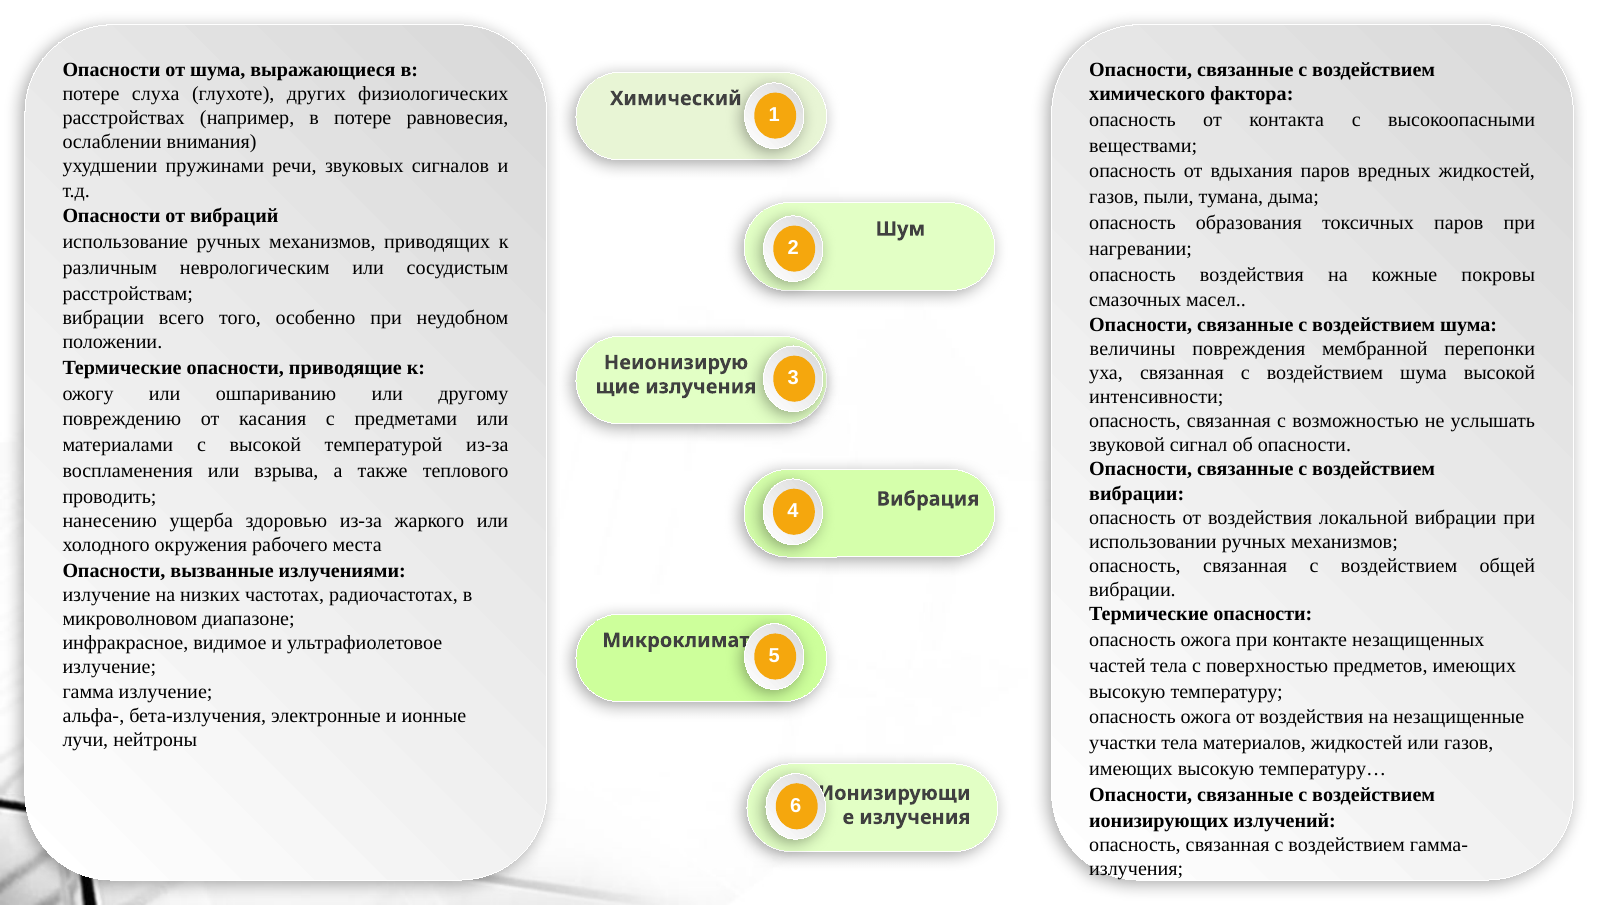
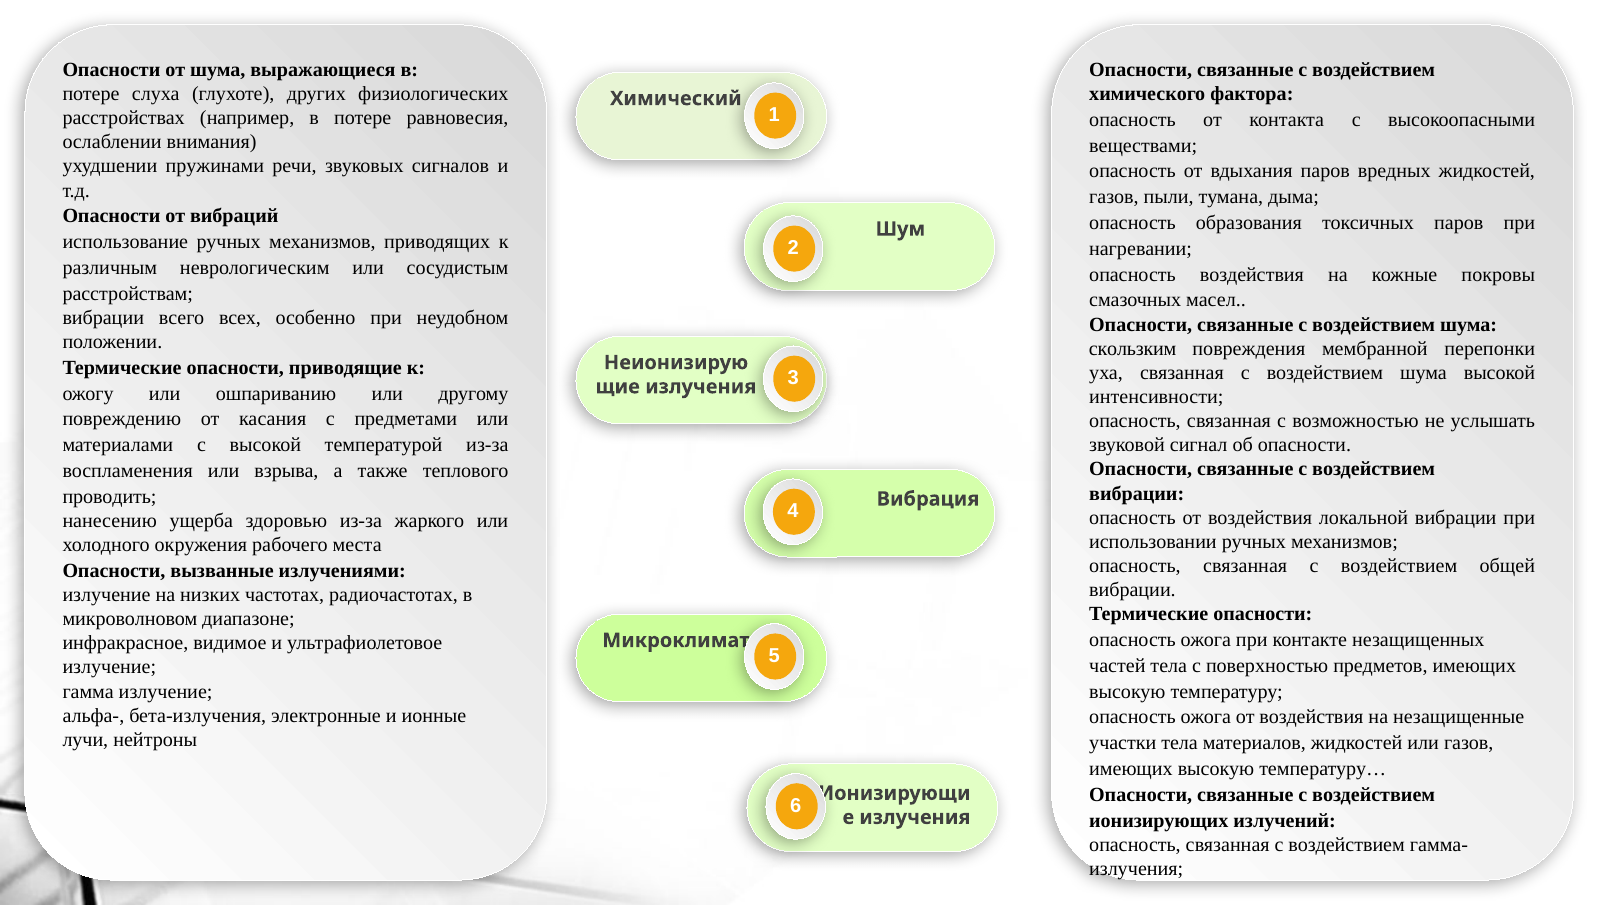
того: того -> всех
величины: величины -> скользким
